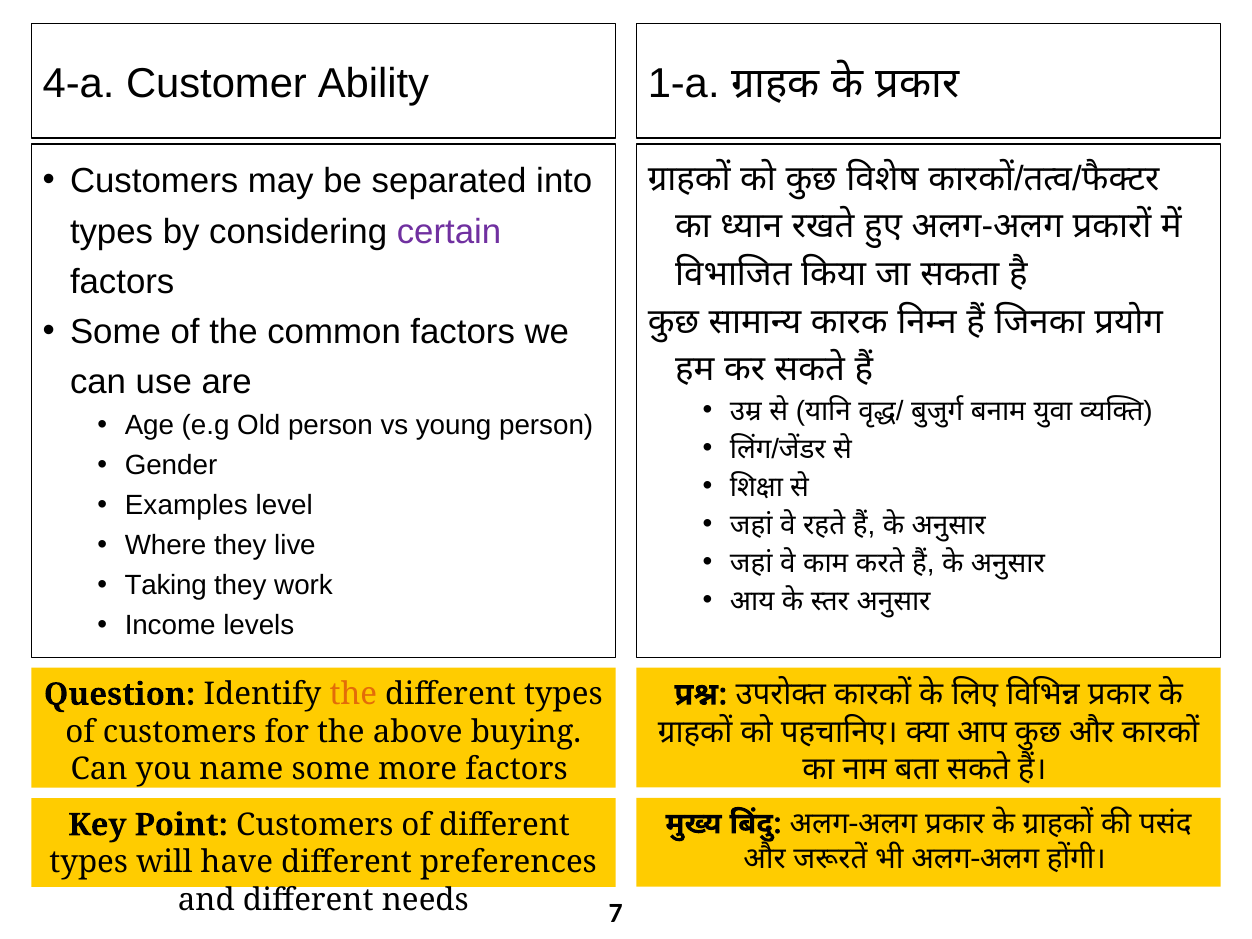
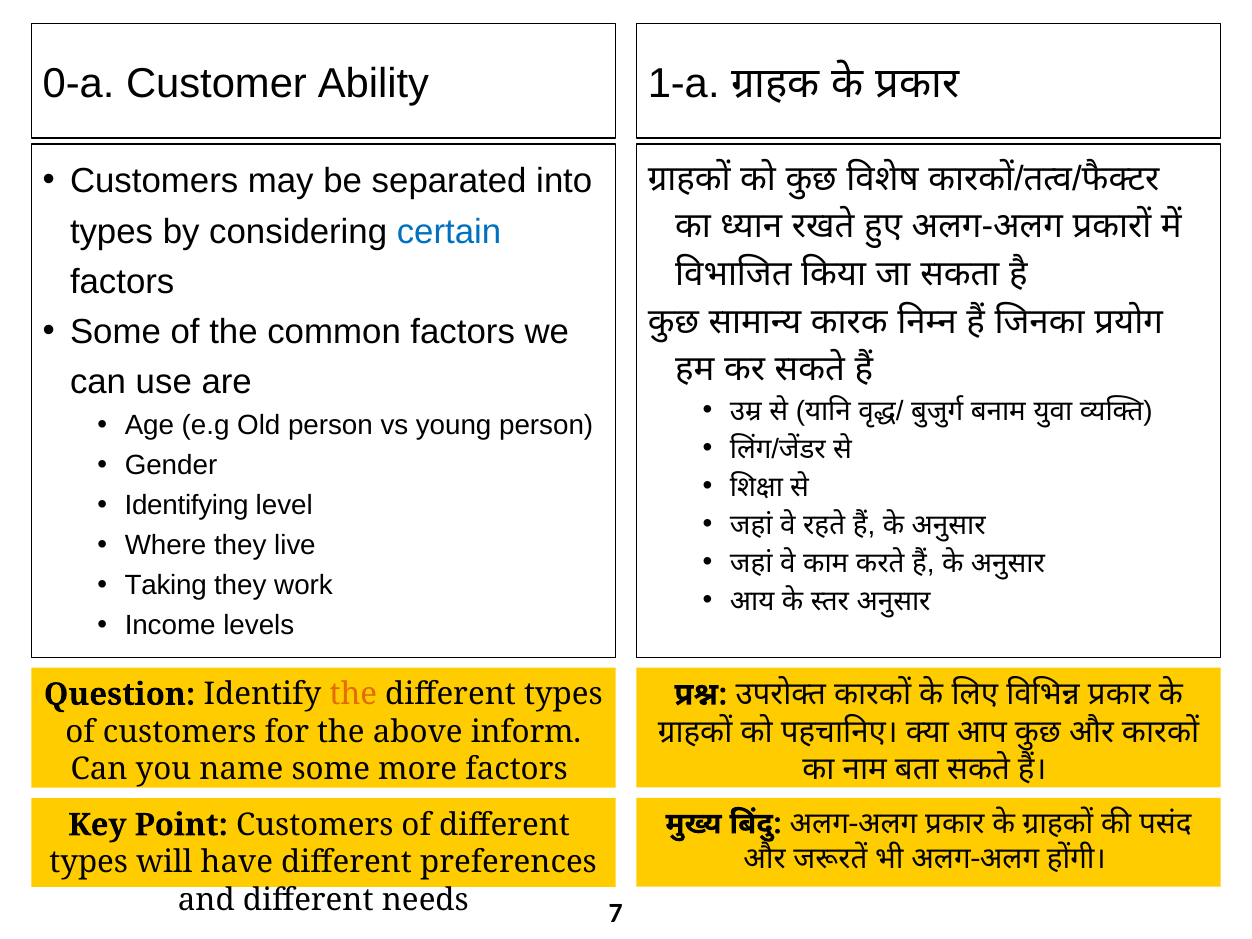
4-a: 4-a -> 0-a
certain colour: purple -> blue
Examples: Examples -> Identifying
buying: buying -> inform
